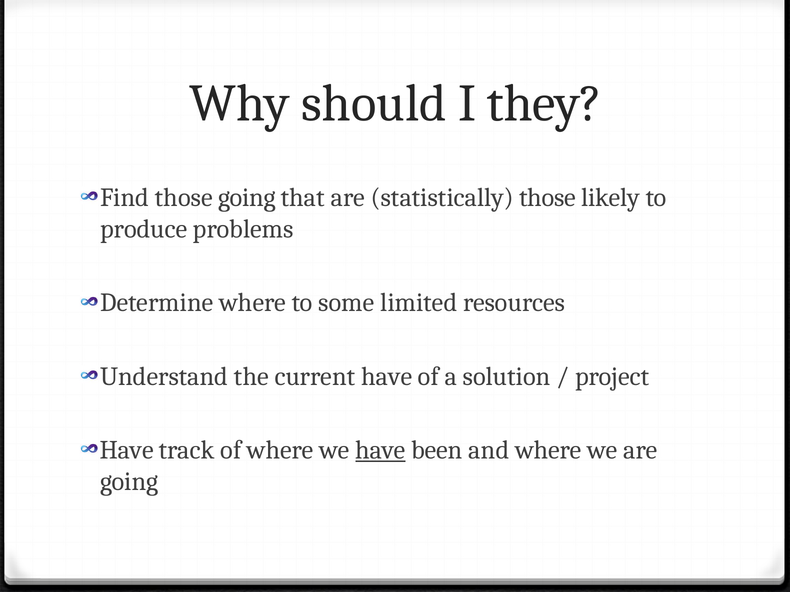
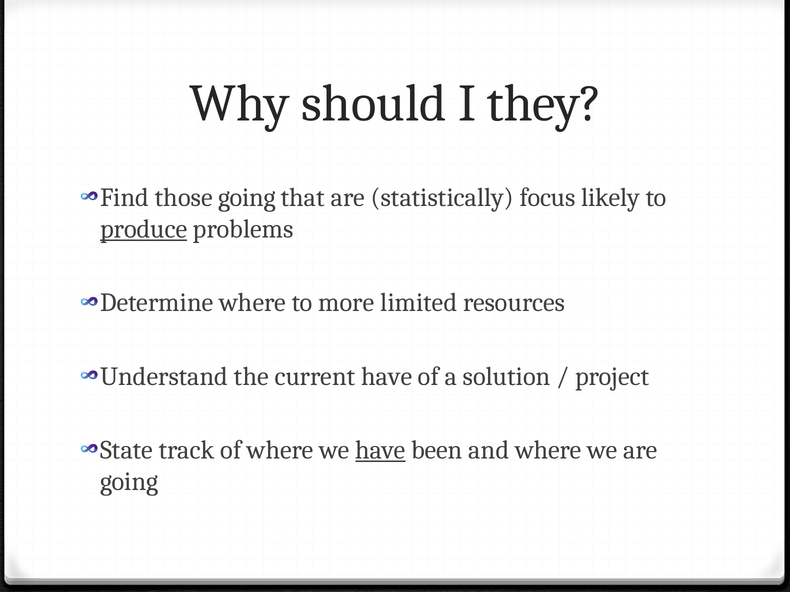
statistically those: those -> focus
produce underline: none -> present
some: some -> more
Have at (127, 450): Have -> State
